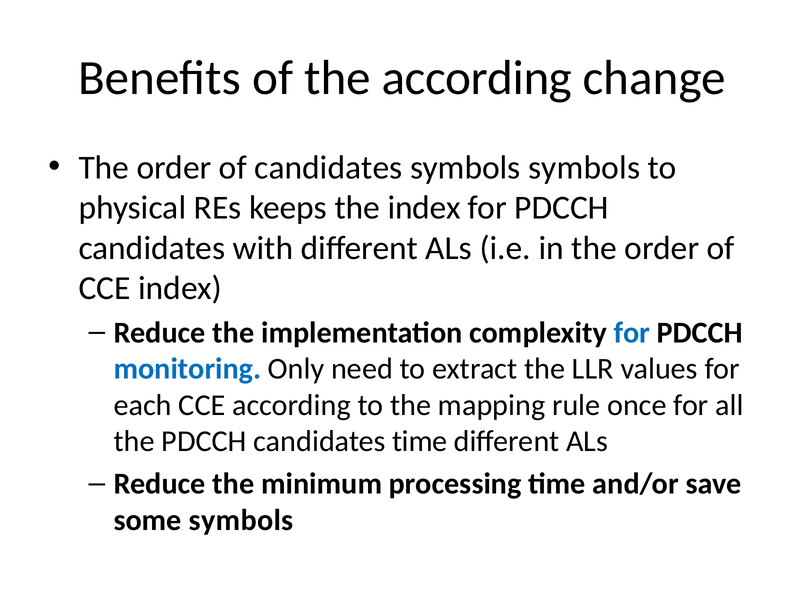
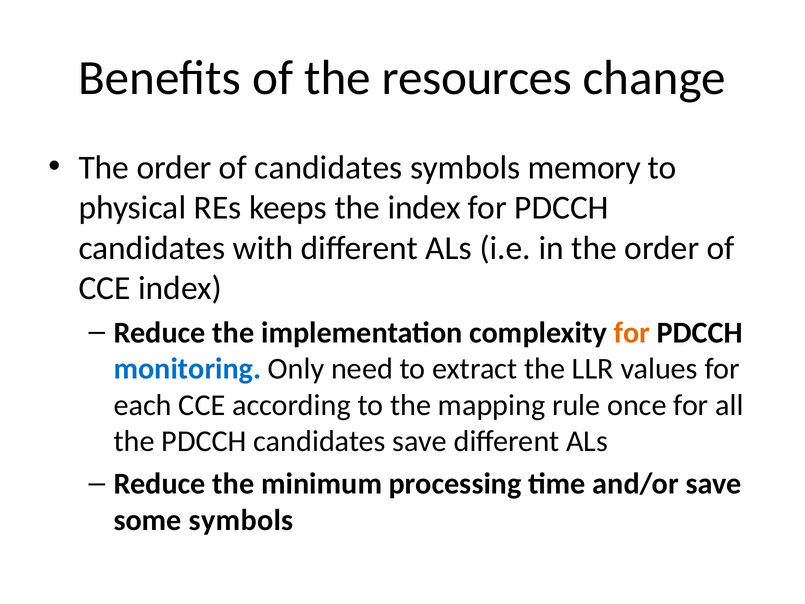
the according: according -> resources
symbols symbols: symbols -> memory
for at (632, 332) colour: blue -> orange
candidates time: time -> save
